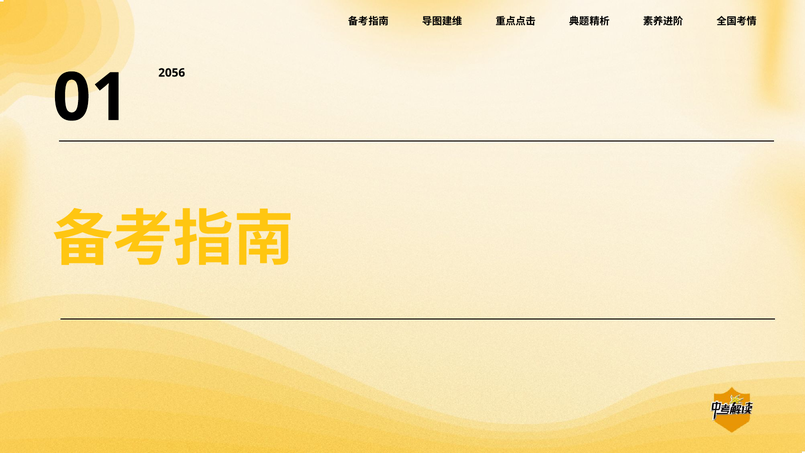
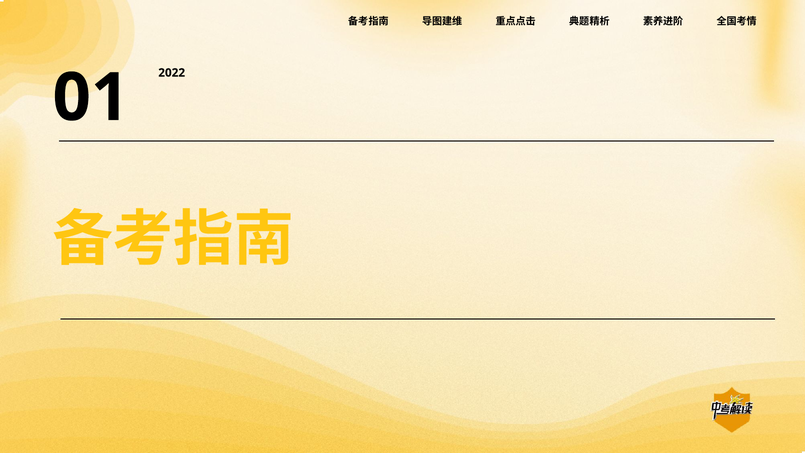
2056: 2056 -> 2022
